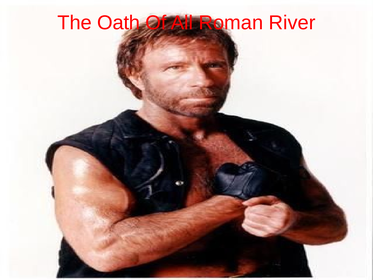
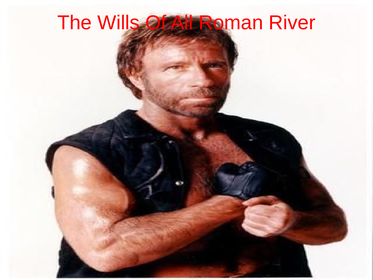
Oath: Oath -> Wills
